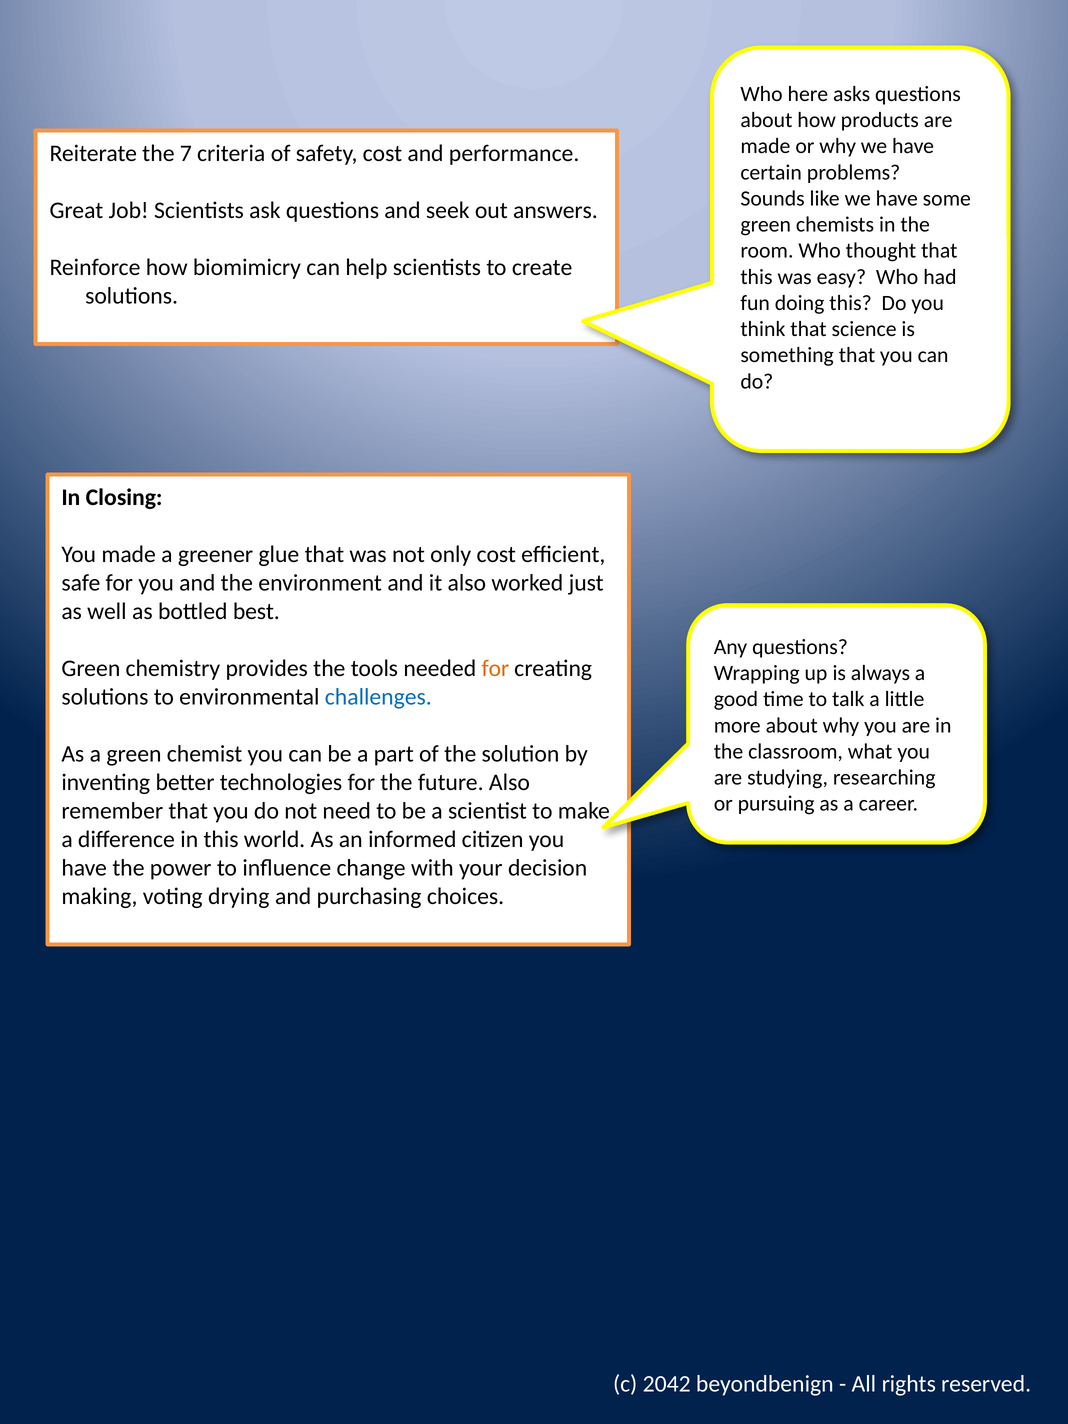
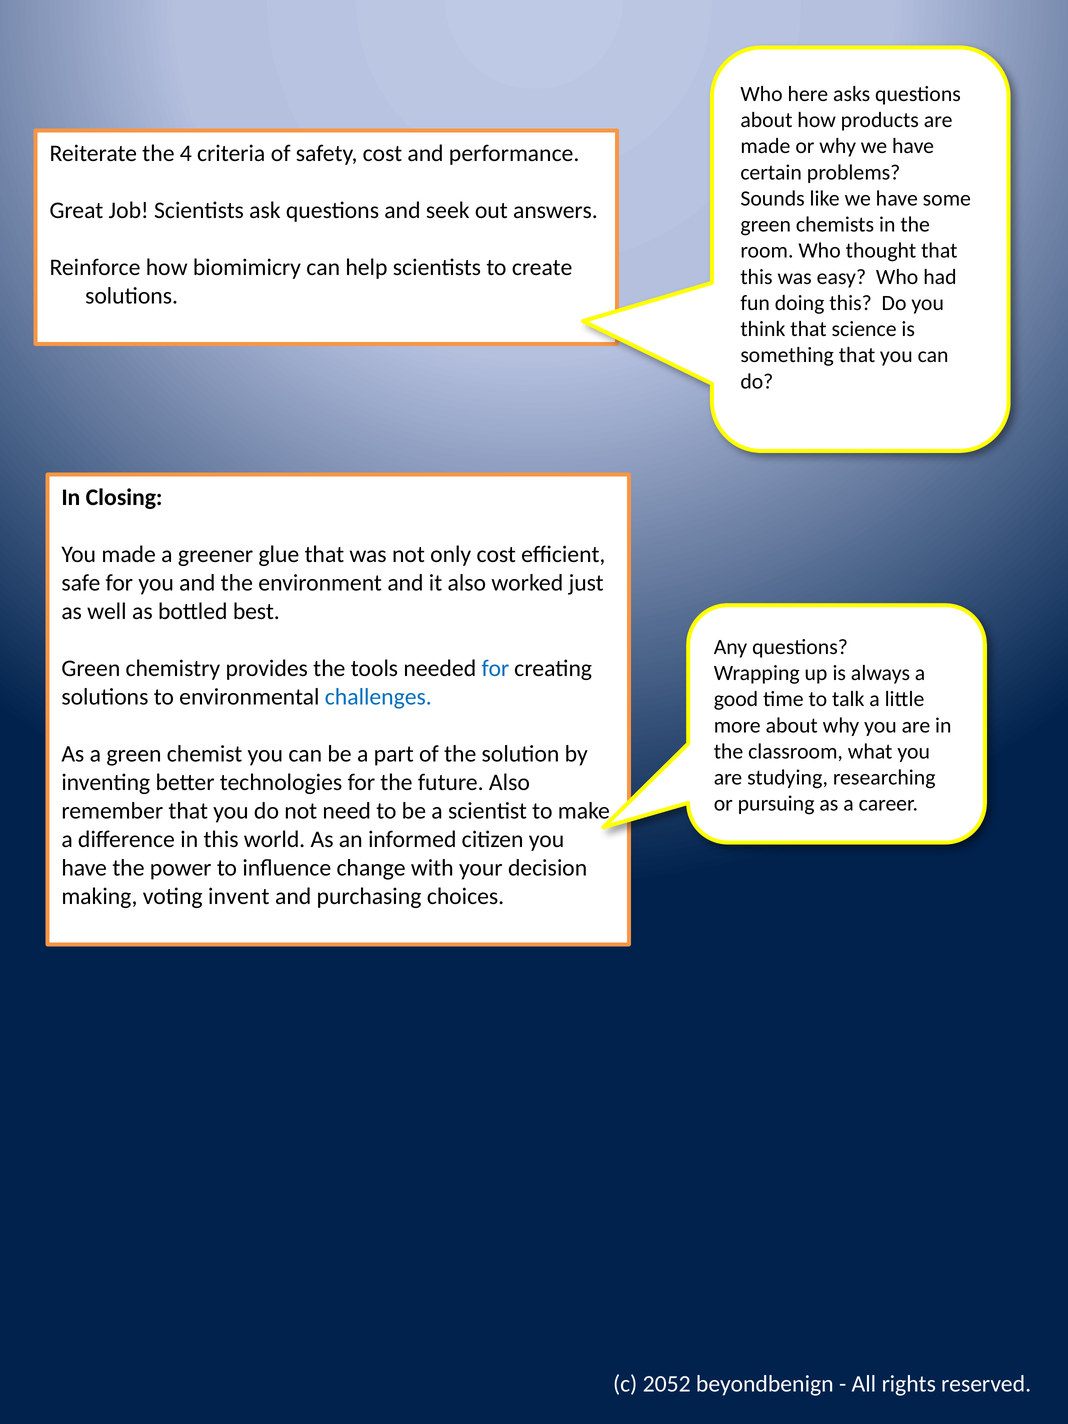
7: 7 -> 4
for at (495, 668) colour: orange -> blue
drying: drying -> invent
2042: 2042 -> 2052
